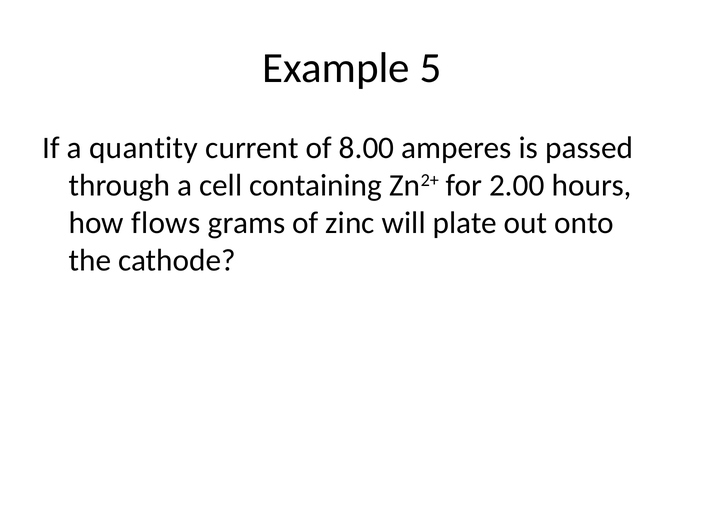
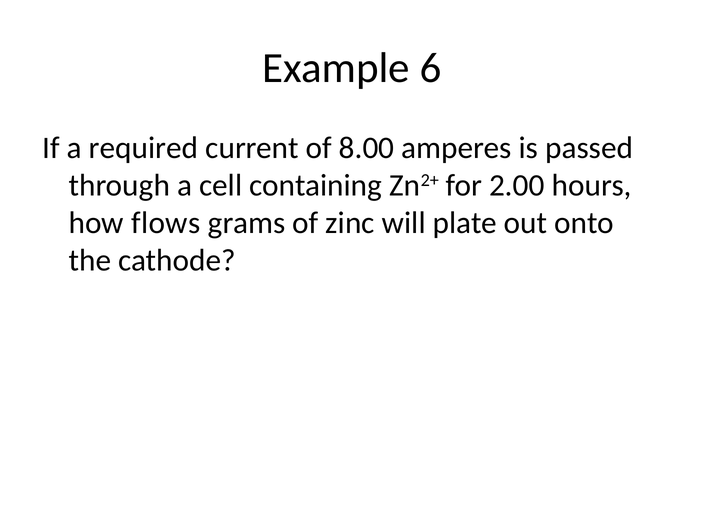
5: 5 -> 6
quantity: quantity -> required
